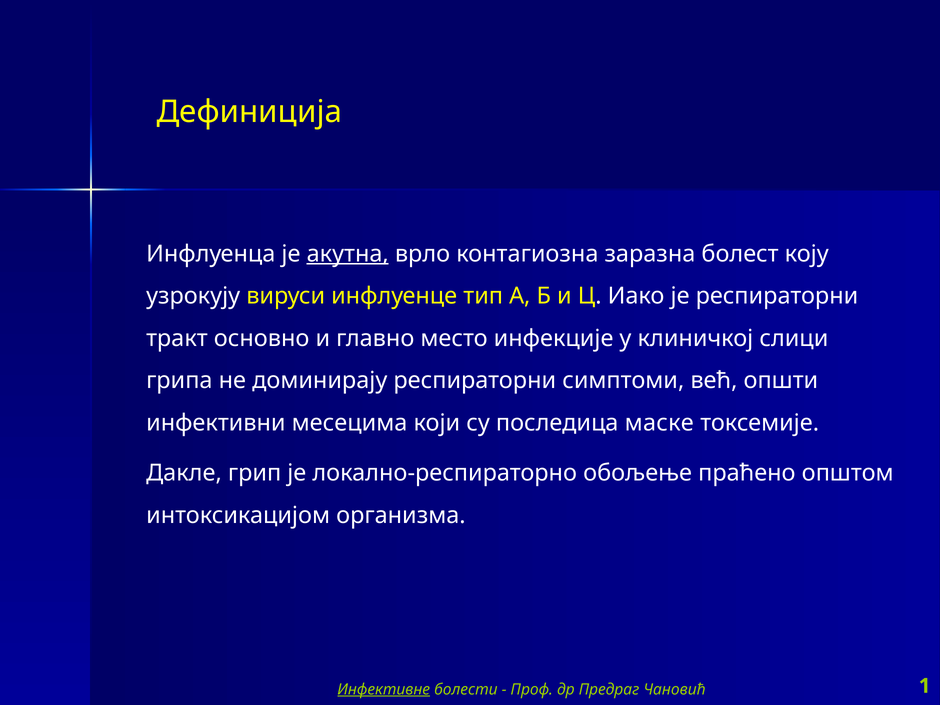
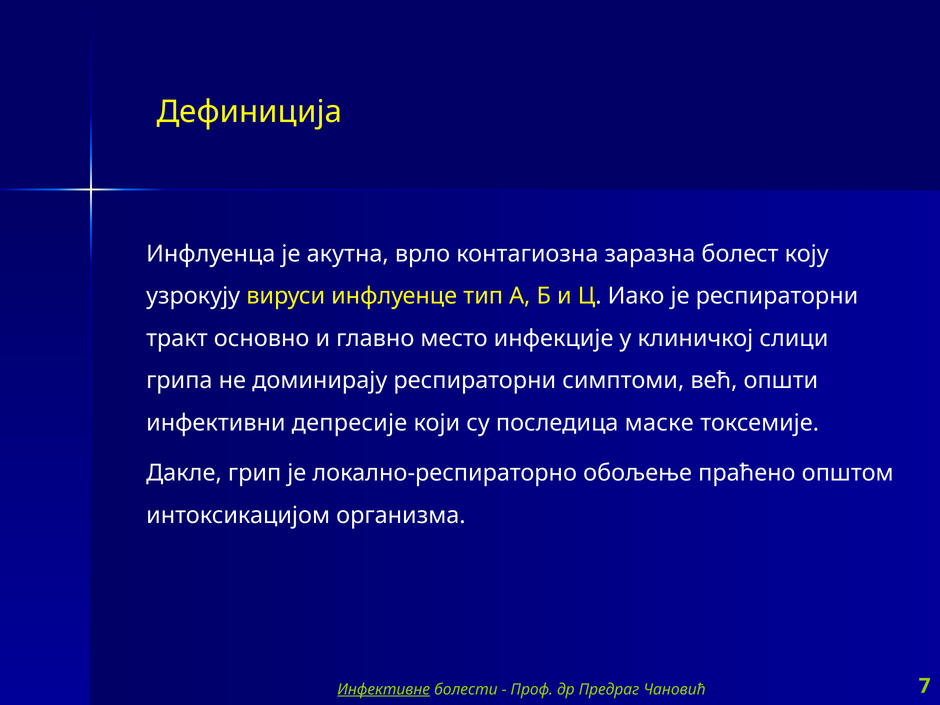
акутна underline: present -> none
месецима: месецима -> депресије
1: 1 -> 7
